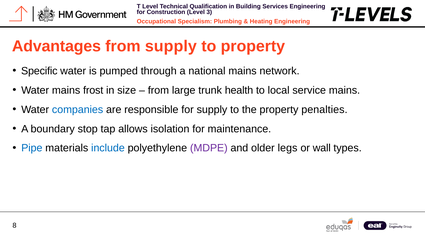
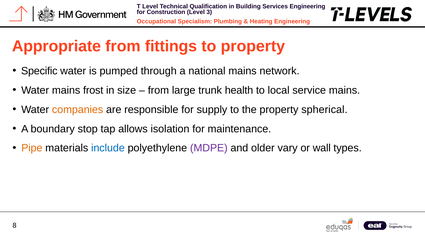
Advantages: Advantages -> Appropriate
from supply: supply -> fittings
companies colour: blue -> orange
penalties: penalties -> spherical
Pipe colour: blue -> orange
legs: legs -> vary
